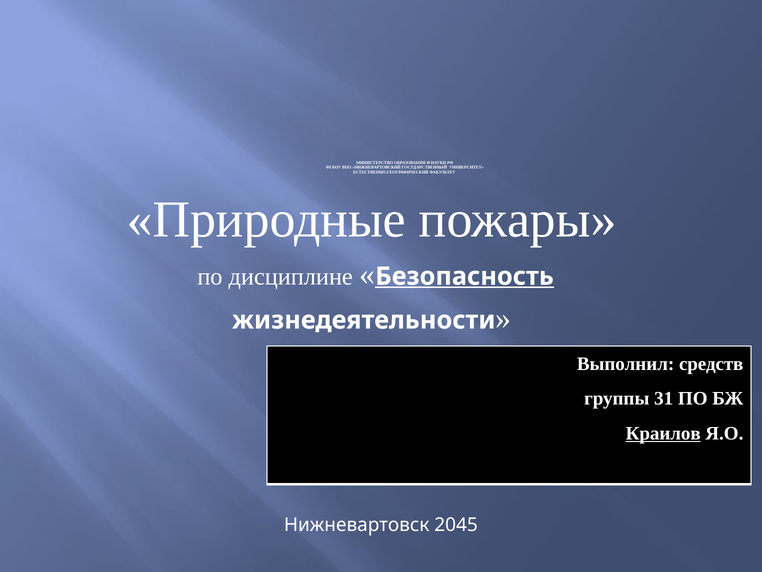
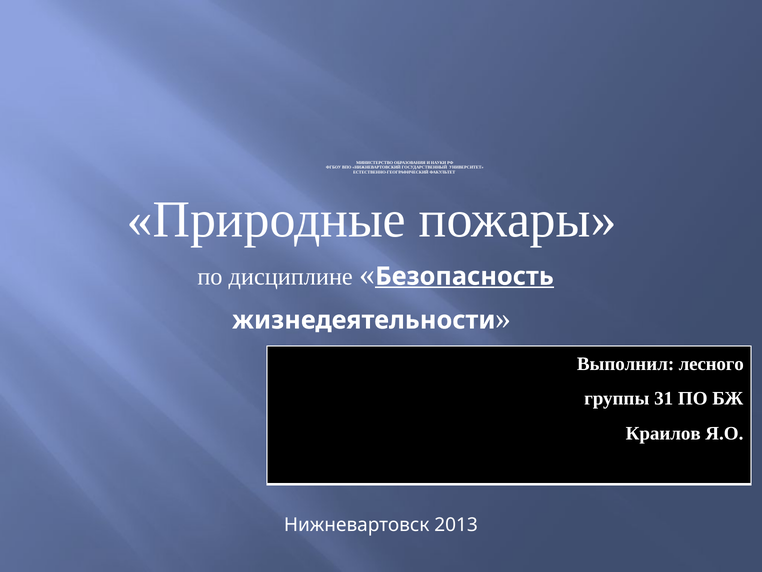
средств: средств -> лесного
Краилов underline: present -> none
2045: 2045 -> 2013
